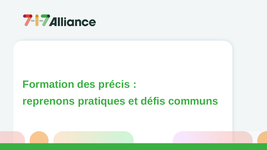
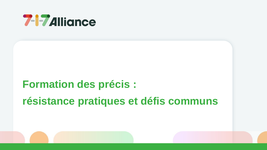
reprenons: reprenons -> résistance
